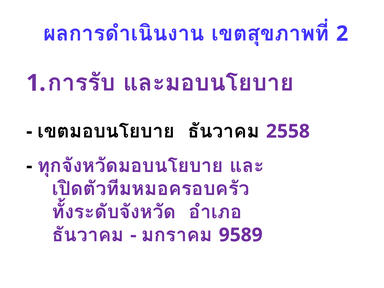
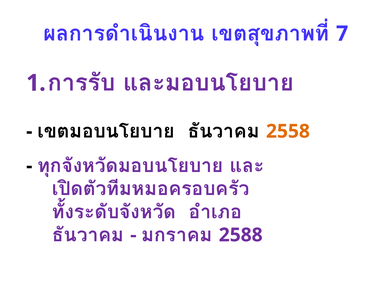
2: 2 -> 7
2558 colour: purple -> orange
9589: 9589 -> 2588
